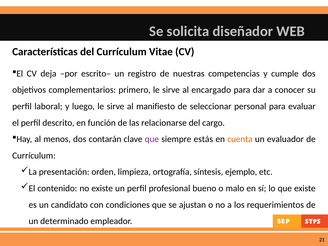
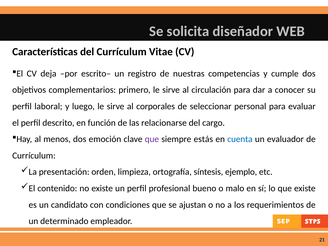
encargado: encargado -> circulación
manifiesto: manifiesto -> corporales
contarán: contarán -> emoción
cuenta colour: orange -> blue
